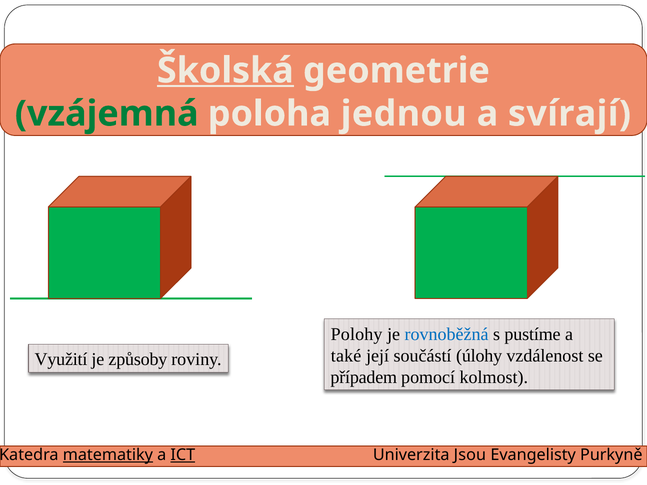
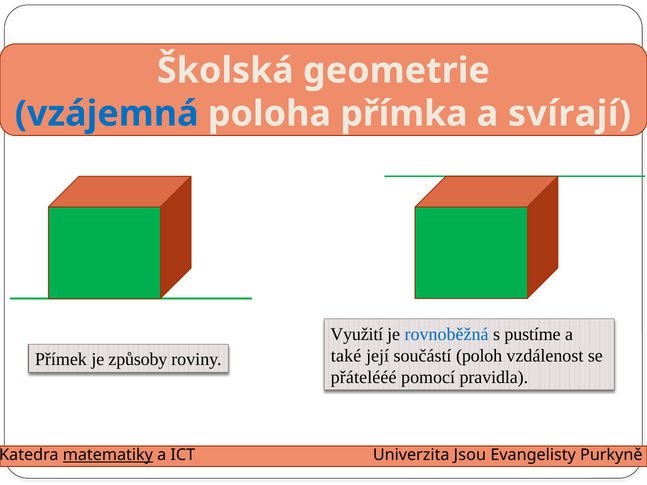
Školská underline: present -> none
vzájemná colour: green -> blue
jednou: jednou -> přímka
Polohy: Polohy -> Využití
úlohy: úlohy -> poloh
Využití: Využití -> Přímek
případem: případem -> přátelééé
kolmost: kolmost -> pravidla
ICT underline: present -> none
